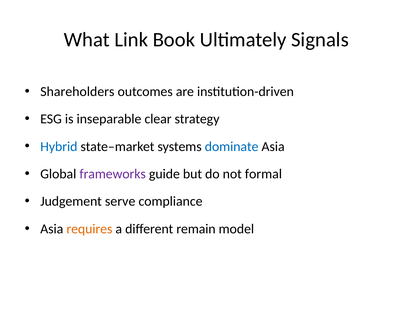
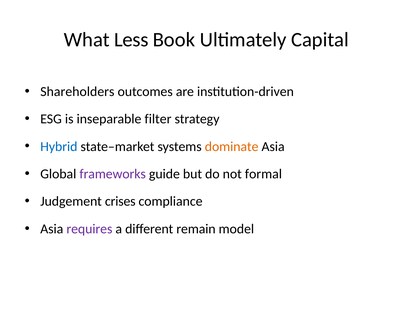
Link: Link -> Less
Signals: Signals -> Capital
clear: clear -> filter
dominate colour: blue -> orange
serve: serve -> crises
requires colour: orange -> purple
